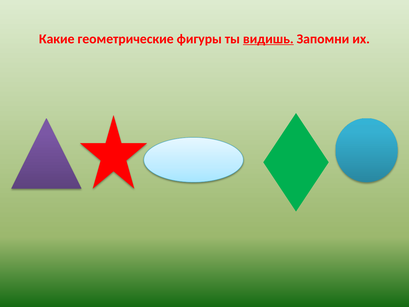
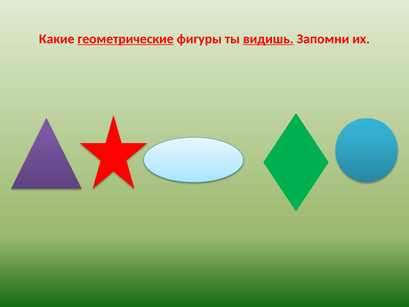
геометрические underline: none -> present
